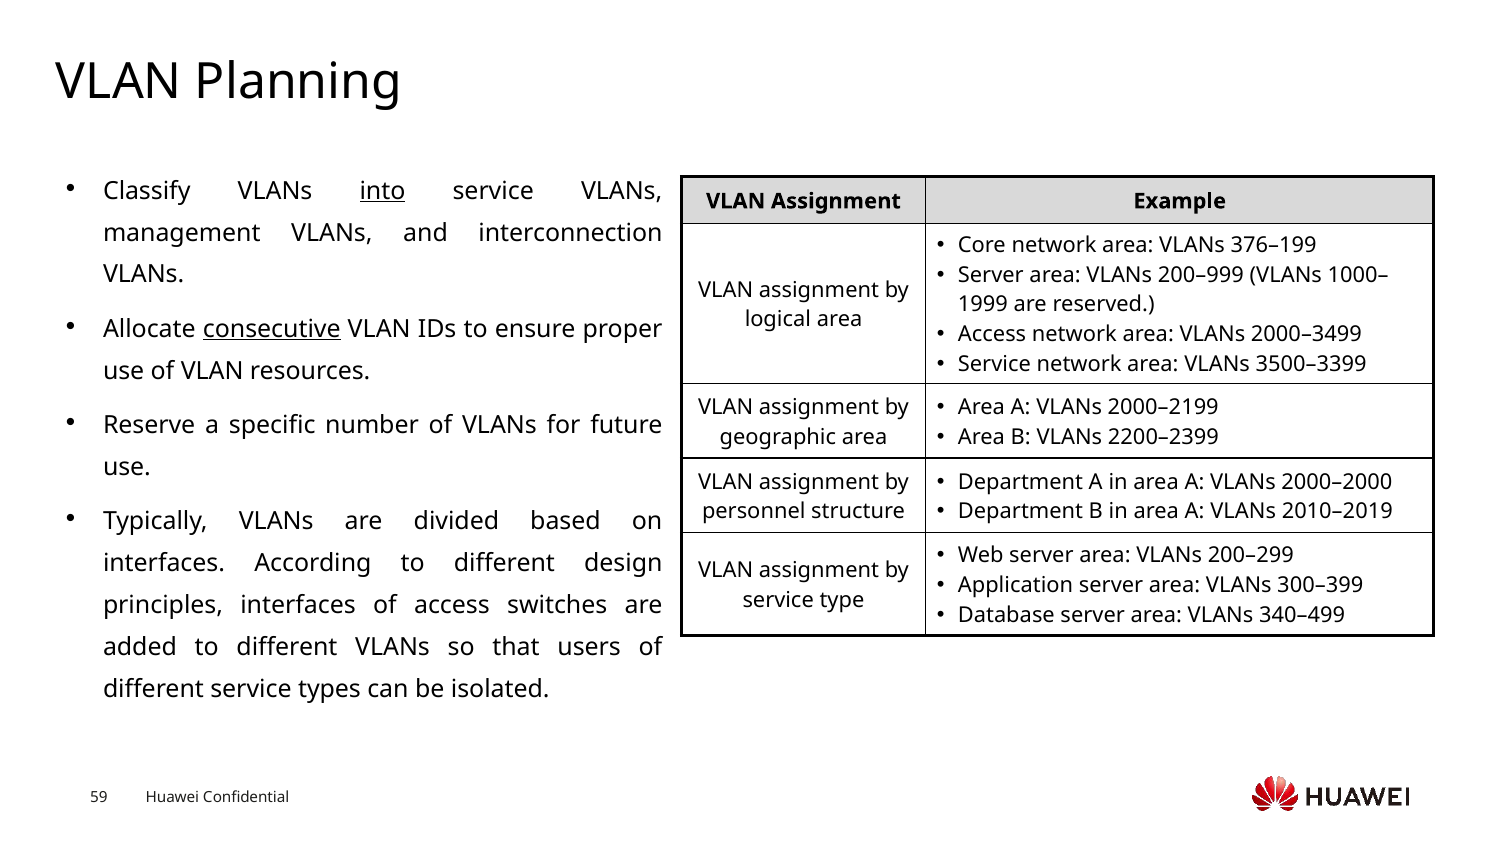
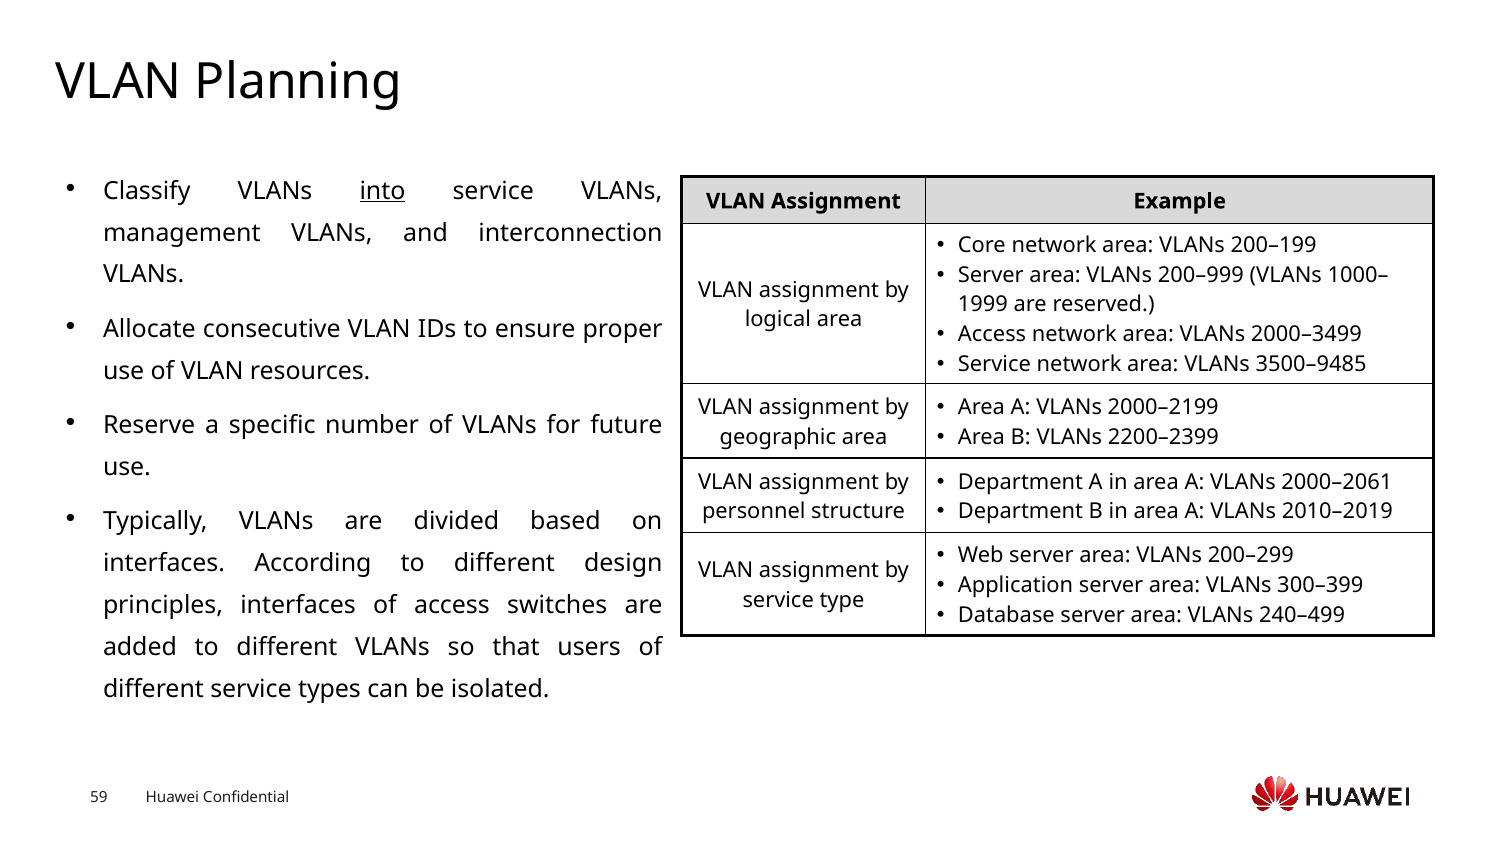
376–199: 376–199 -> 200–199
consecutive underline: present -> none
3500–3399: 3500–3399 -> 3500–9485
2000–2000: 2000–2000 -> 2000–2061
340–499: 340–499 -> 240–499
